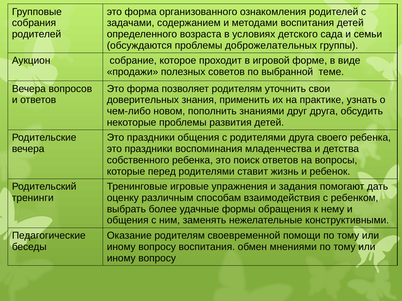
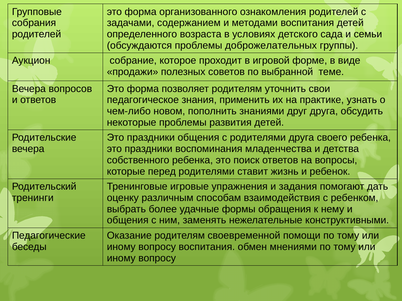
доверительных: доверительных -> педагогическое
